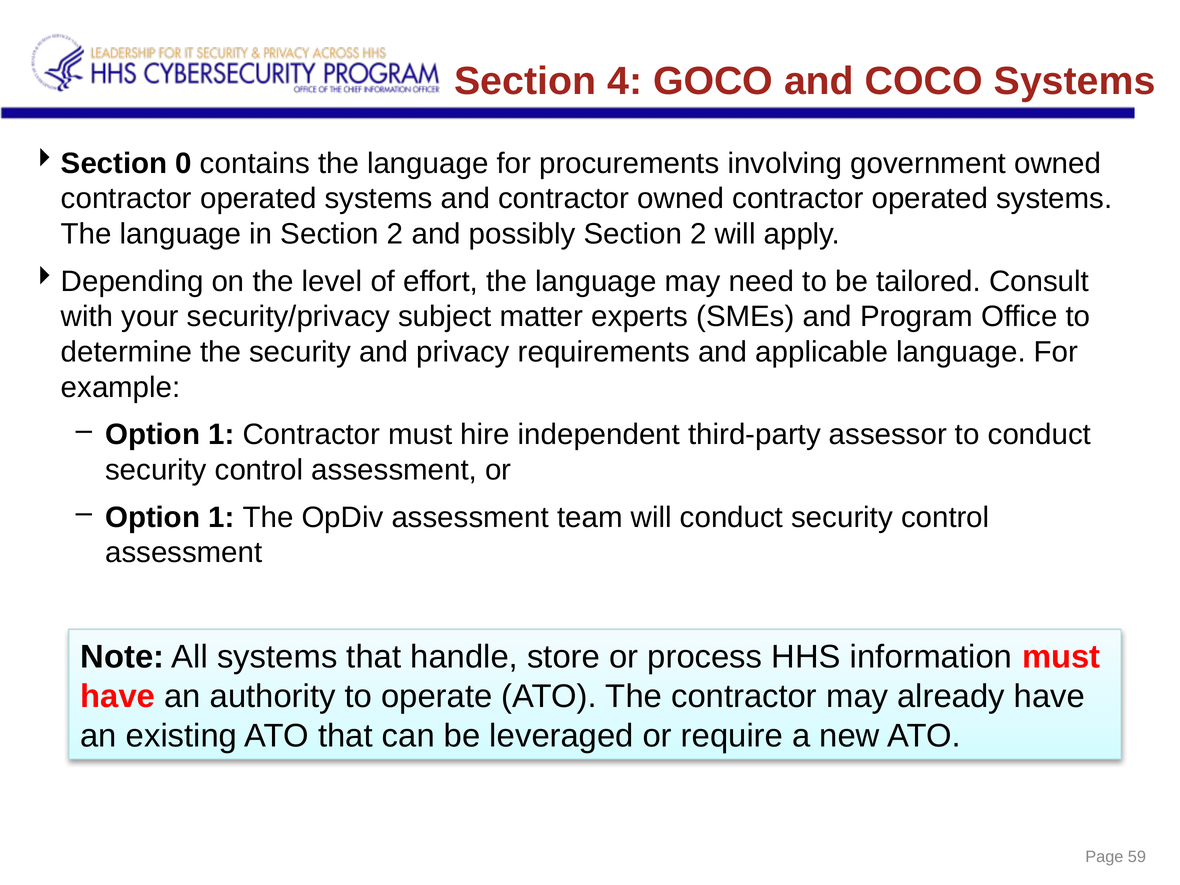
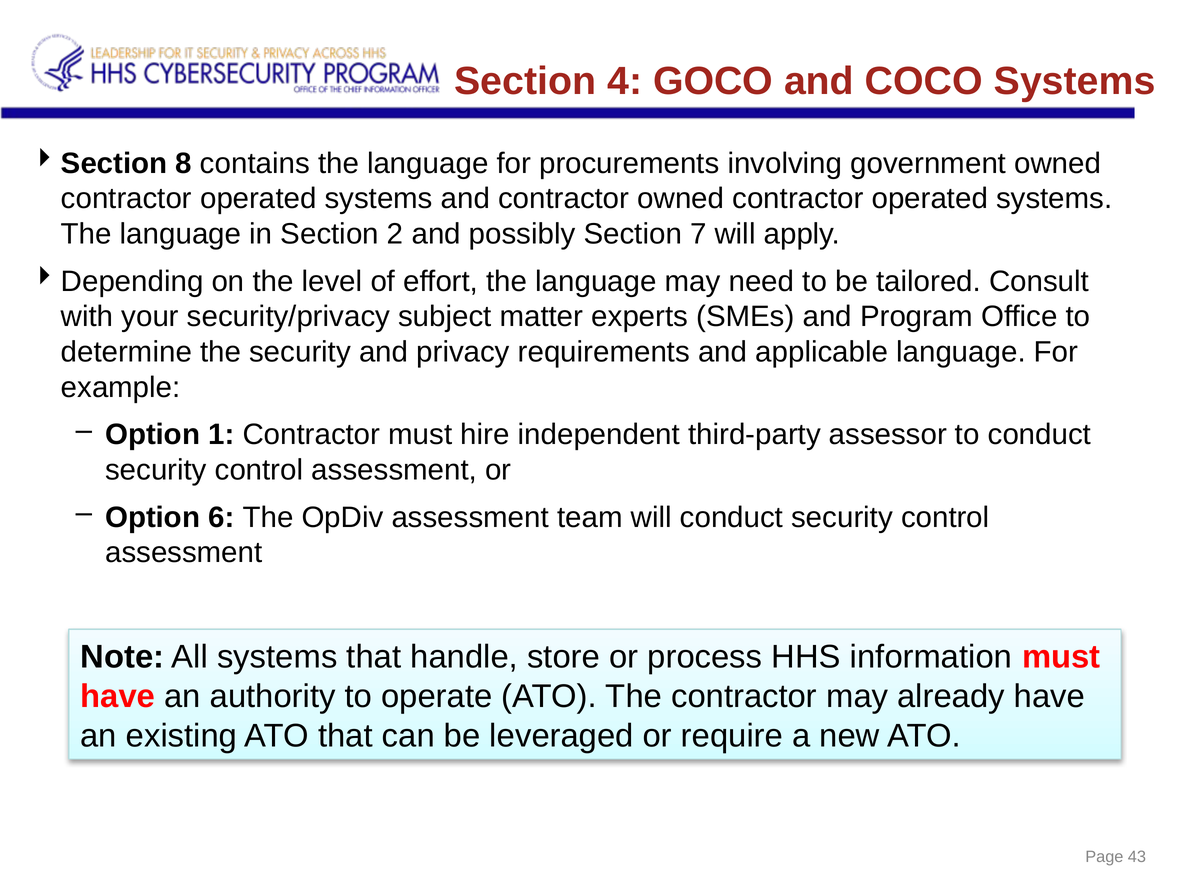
0: 0 -> 8
possibly Section 2: 2 -> 7
1 at (221, 517): 1 -> 6
59: 59 -> 43
